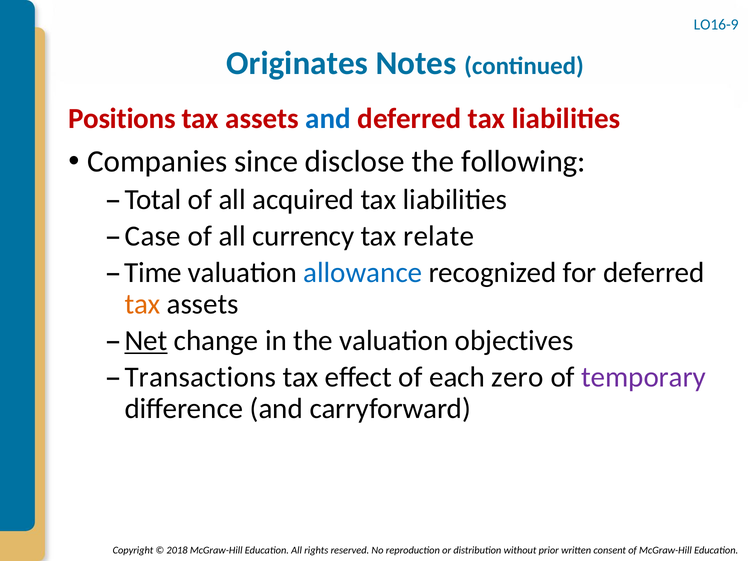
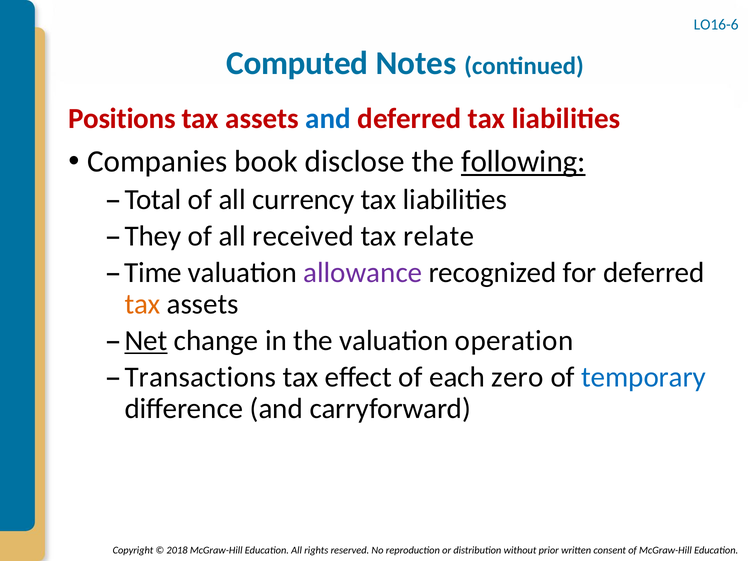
LO16-9: LO16-9 -> LO16-6
Originates: Originates -> Computed
since: since -> book
following underline: none -> present
acquired: acquired -> currency
Case: Case -> They
currency: currency -> received
allowance colour: blue -> purple
objectives: objectives -> operation
temporary colour: purple -> blue
